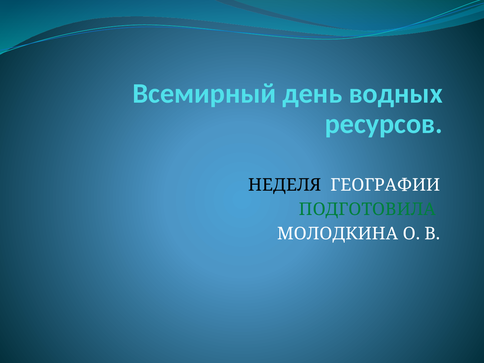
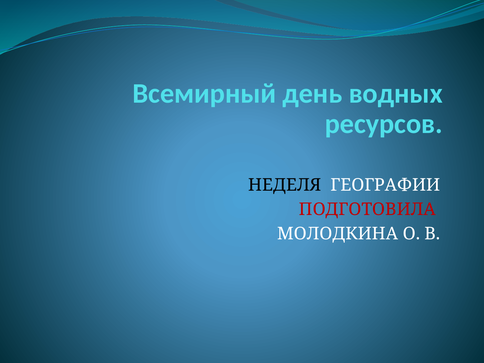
ПОДГОТОВИЛА colour: green -> red
